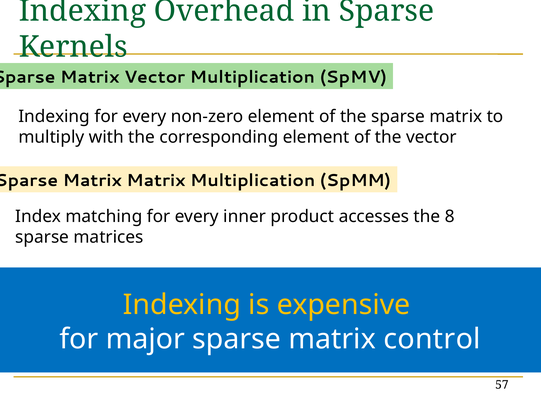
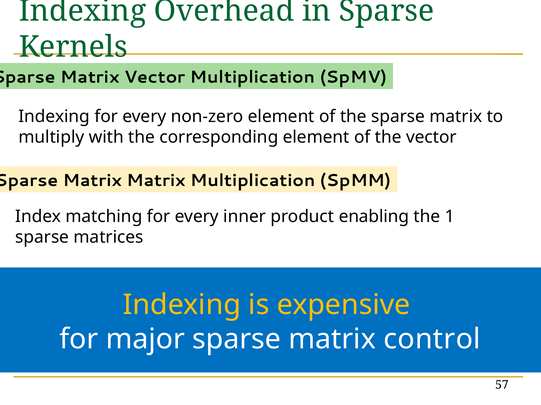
accesses: accesses -> enabling
8: 8 -> 1
